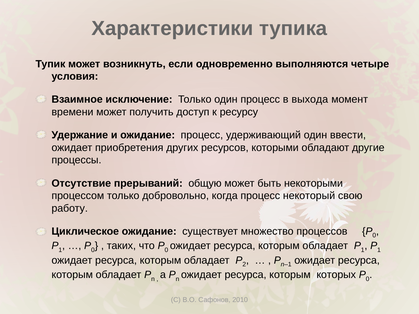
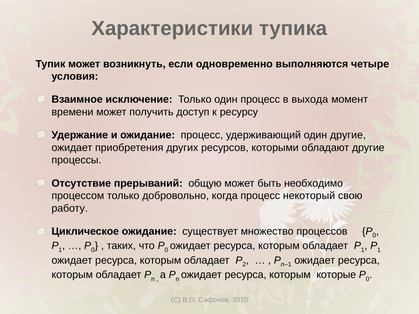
один ввести: ввести -> другие
некоторыми: некоторыми -> необходимо
которых: которых -> которые
